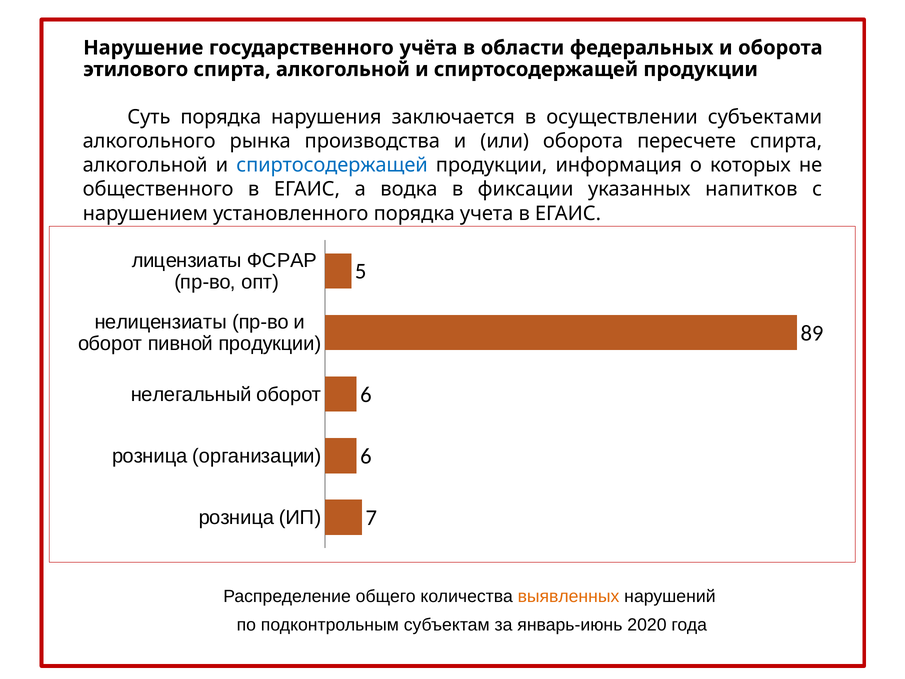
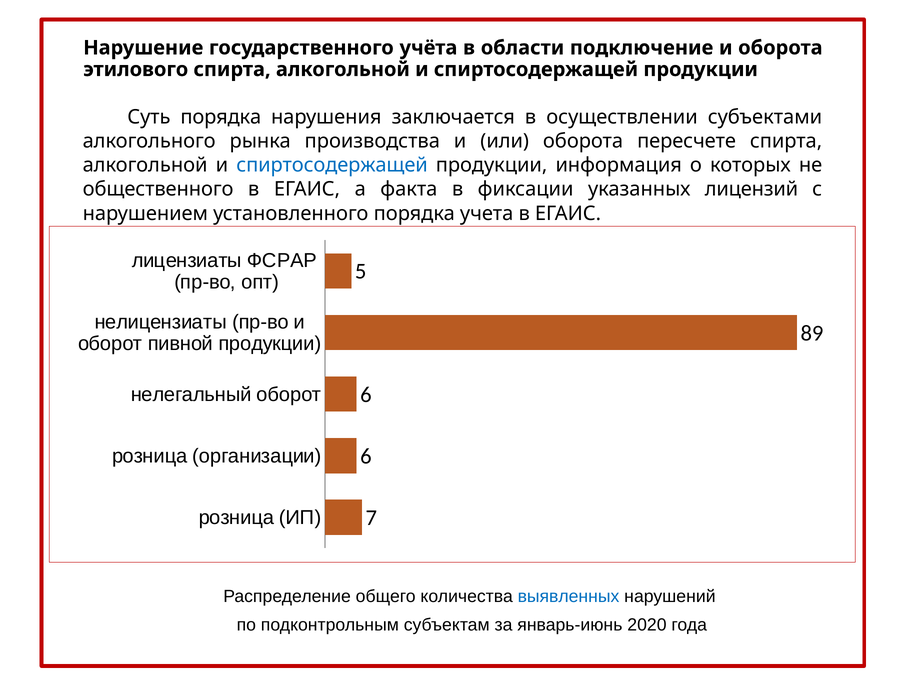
федеральных: федеральных -> подключение
водка: водка -> факта
напитков: напитков -> лицензий
выявленных colour: orange -> blue
